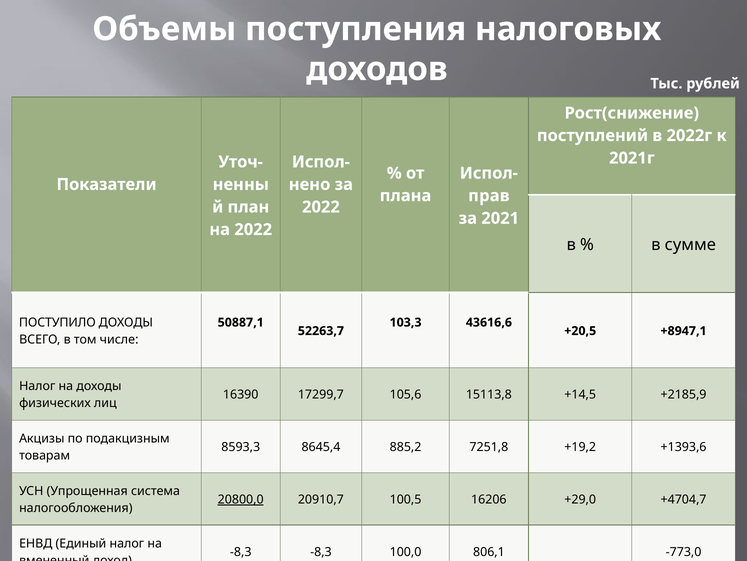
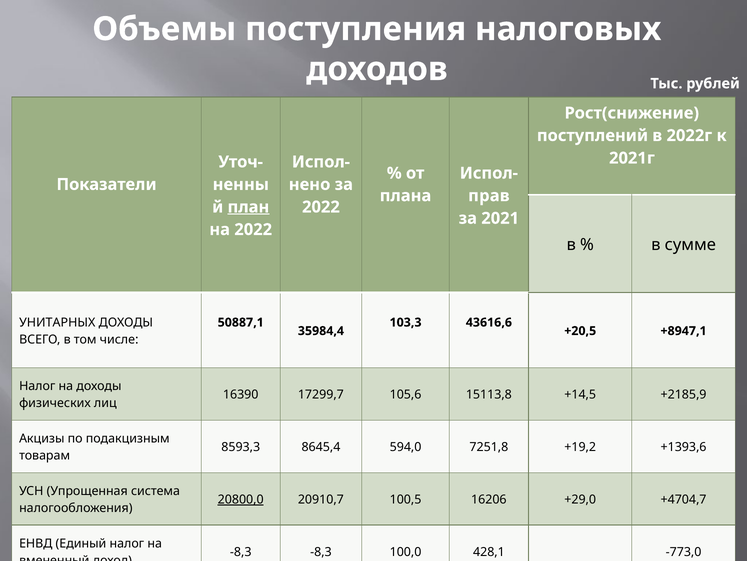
план underline: none -> present
ПОСТУПИЛО: ПОСТУПИЛО -> УНИТАРНЫХ
52263,7: 52263,7 -> 35984,4
885,2: 885,2 -> 594,0
806,1: 806,1 -> 428,1
